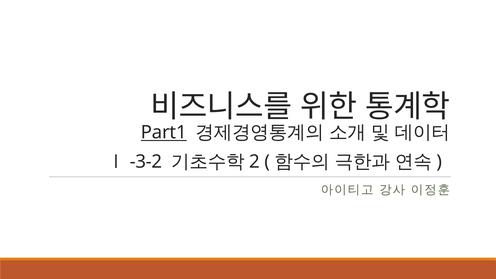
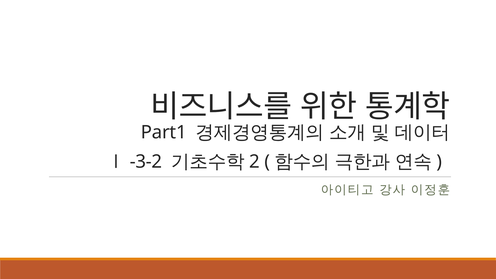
Part1 underline: present -> none
